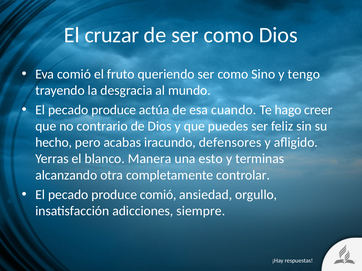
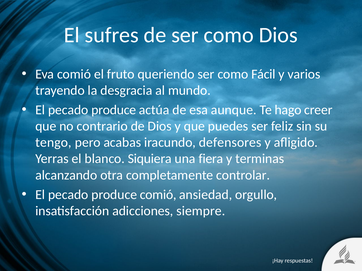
cruzar: cruzar -> sufres
Sino: Sino -> Fácil
tengo: tengo -> varios
cuando: cuando -> aunque
hecho: hecho -> tengo
Manera: Manera -> Siquiera
esto: esto -> fiera
